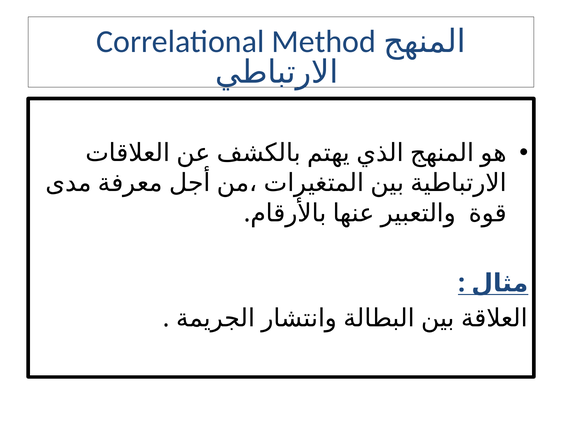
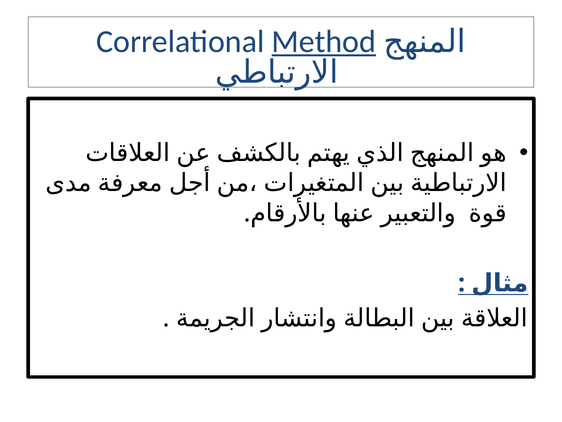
Method underline: none -> present
